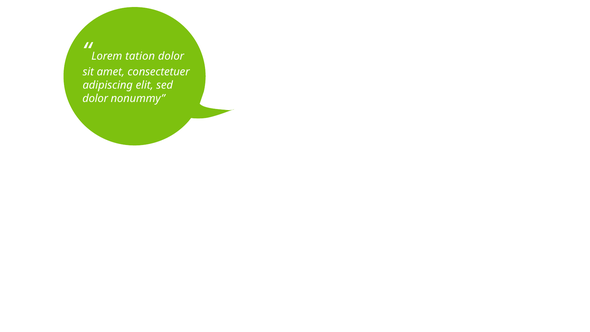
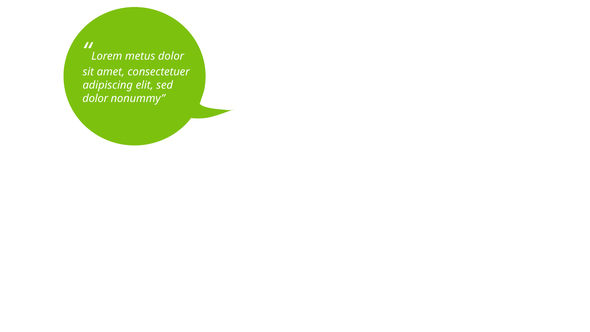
tation: tation -> metus
